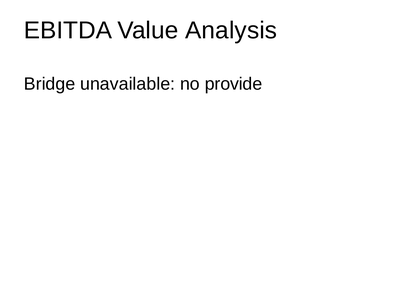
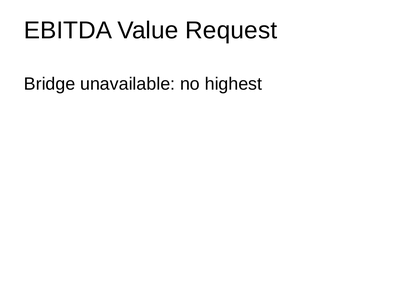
Analysis: Analysis -> Request
provide: provide -> highest
